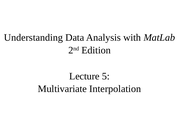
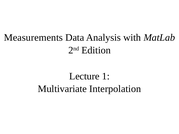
Understanding: Understanding -> Measurements
5: 5 -> 1
